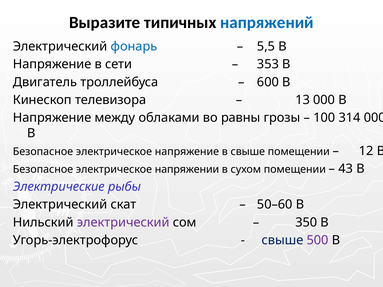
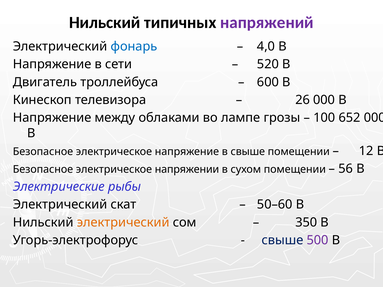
Выразите at (105, 22): Выразите -> Нильский
напряжений colour: blue -> purple
5,5: 5,5 -> 4,0
353: 353 -> 520
13: 13 -> 26
равны: равны -> лампе
314: 314 -> 652
43: 43 -> 56
электрический at (123, 223) colour: purple -> orange
